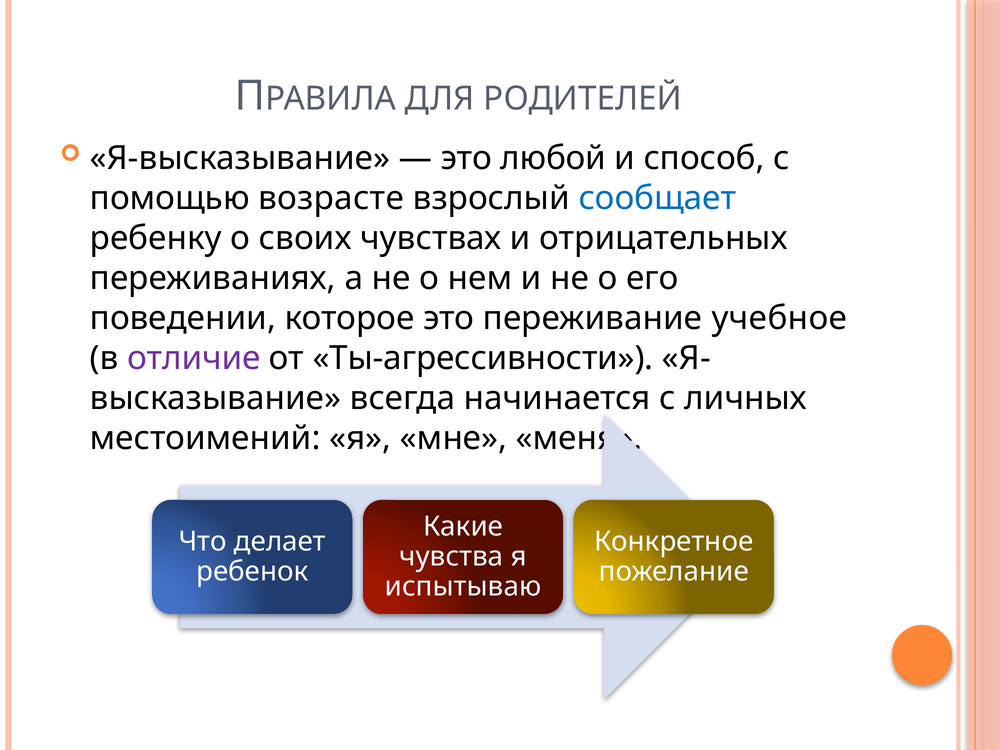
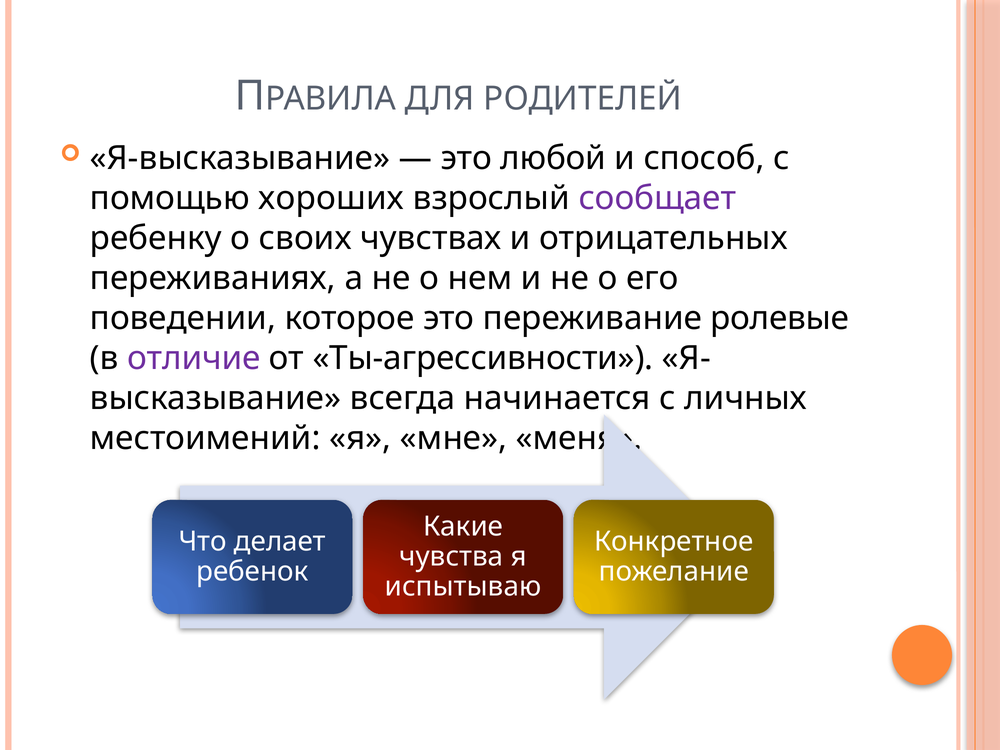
возрасте: возрасте -> хороших
сообщает colour: blue -> purple
учебное: учебное -> ролевые
